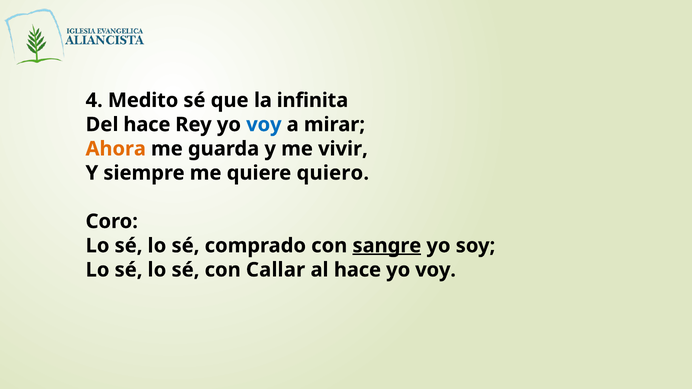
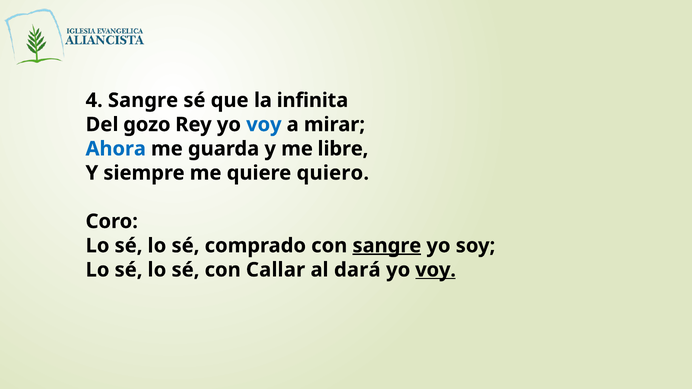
4 Medito: Medito -> Sangre
Del hace: hace -> gozo
Ahora colour: orange -> blue
vivir: vivir -> libre
al hace: hace -> dará
voy at (436, 270) underline: none -> present
